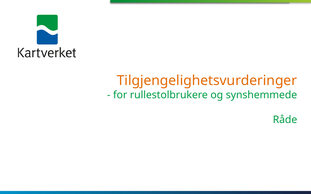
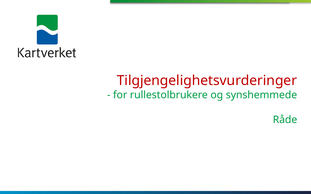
Tilgjengelighetsvurderinger colour: orange -> red
